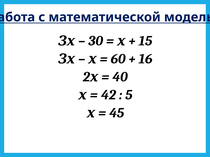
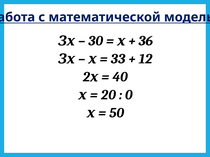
15: 15 -> 36
60: 60 -> 33
16: 16 -> 12
42: 42 -> 20
5: 5 -> 0
45: 45 -> 50
